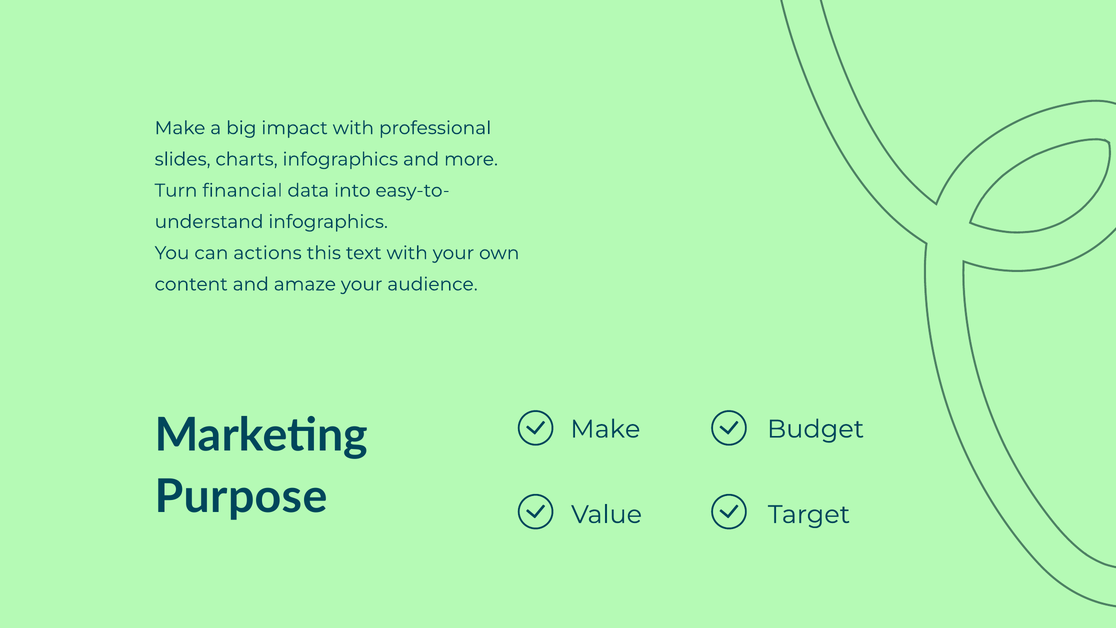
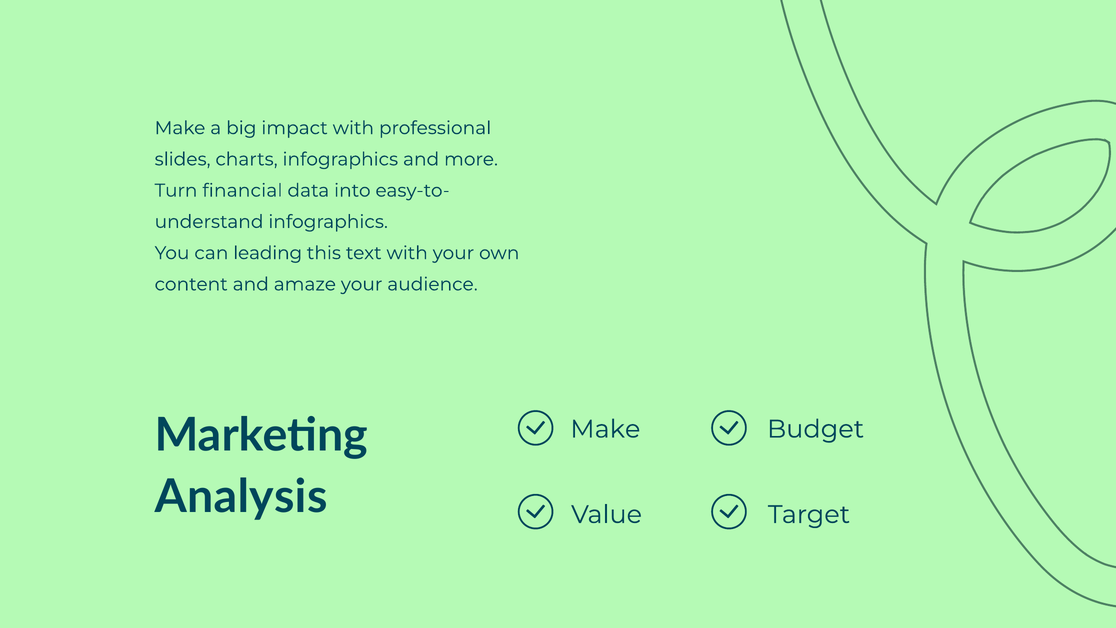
actions: actions -> leading
Purpose: Purpose -> Analysis
